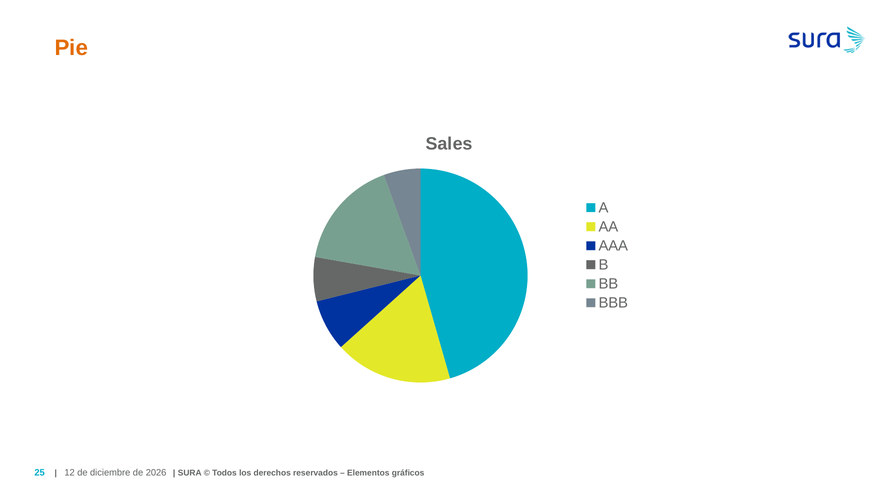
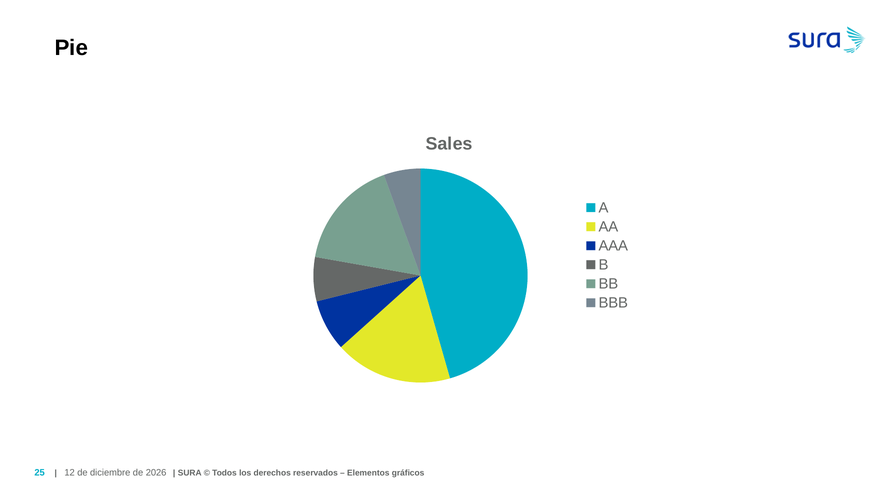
Pie colour: orange -> black
